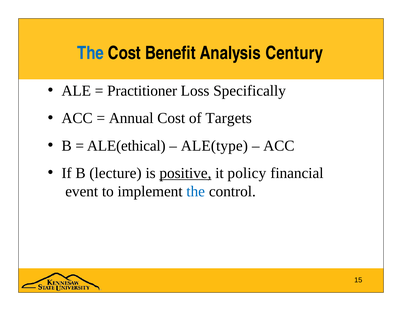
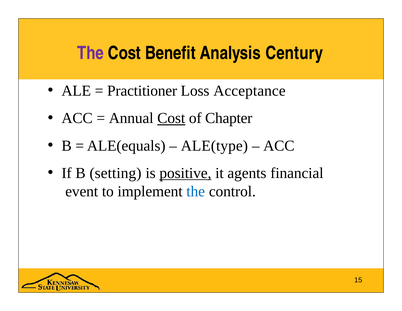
The at (91, 53) colour: blue -> purple
Specifically: Specifically -> Acceptance
Cost at (171, 118) underline: none -> present
Targets: Targets -> Chapter
ALE(ethical: ALE(ethical -> ALE(equals
lecture: lecture -> setting
policy: policy -> agents
